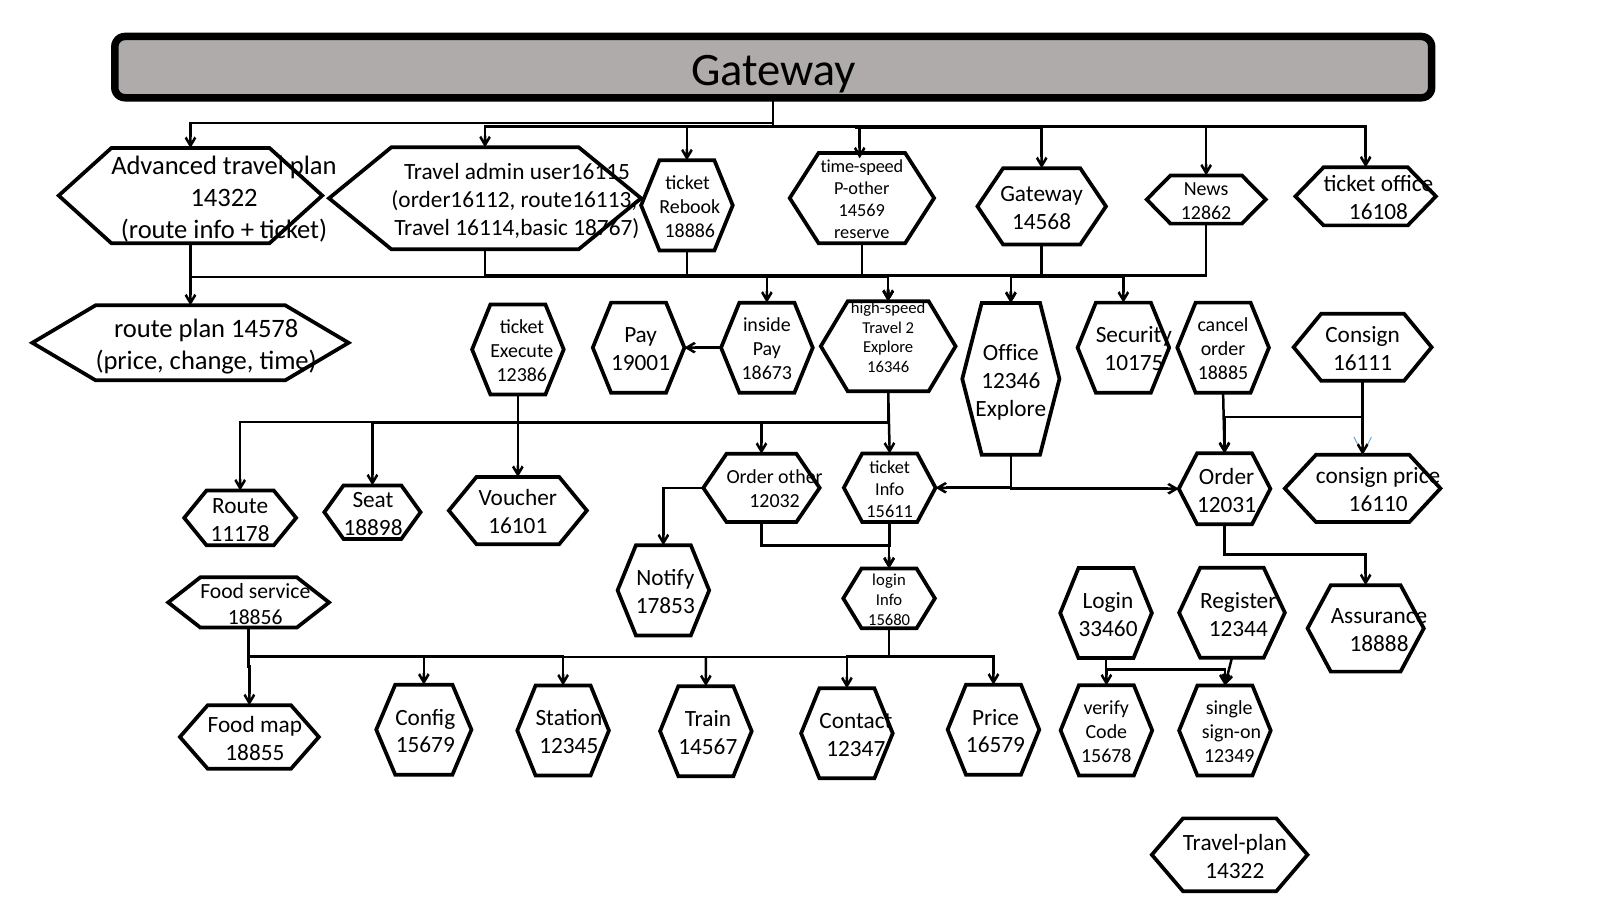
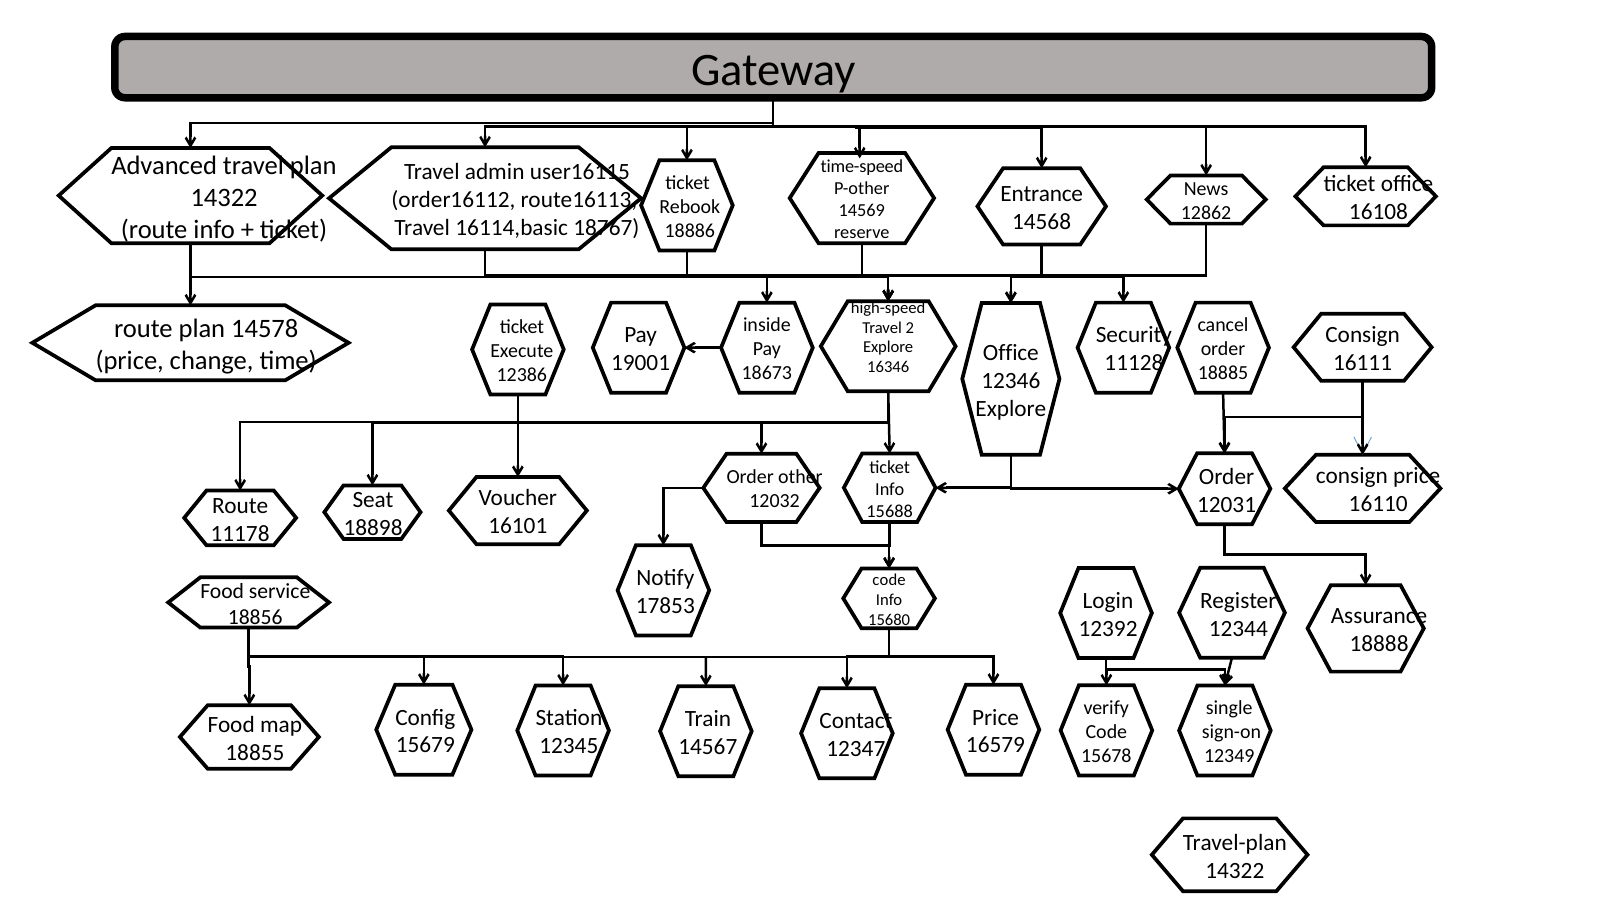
Gateway at (1042, 194): Gateway -> Entrance
10175: 10175 -> 11128
15611: 15611 -> 15688
login at (889, 580): login -> code
33460: 33460 -> 12392
